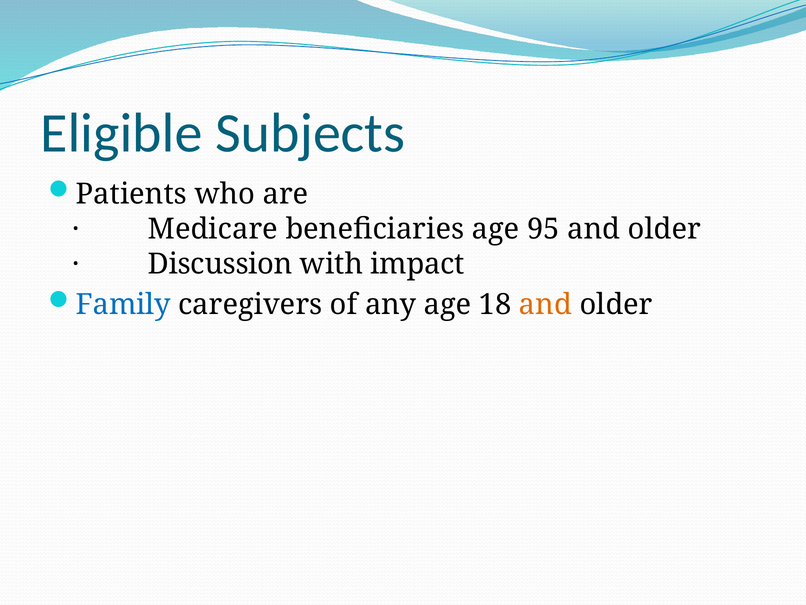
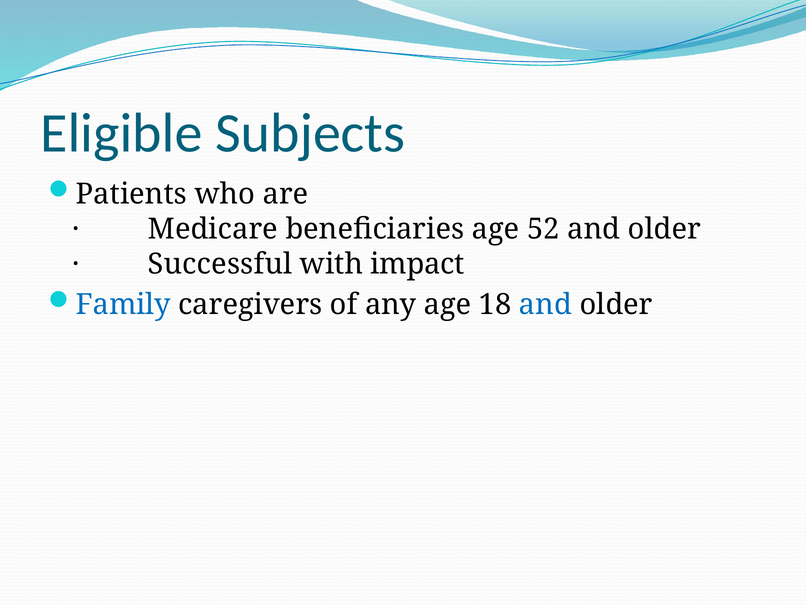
95: 95 -> 52
Discussion: Discussion -> Successful
and at (546, 305) colour: orange -> blue
